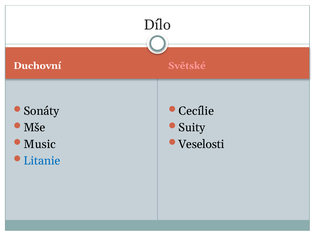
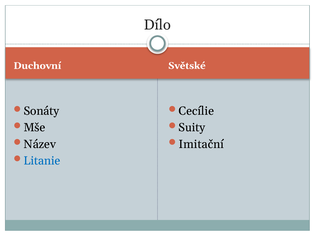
Světské colour: pink -> white
Music: Music -> Název
Veselosti: Veselosti -> Imitační
